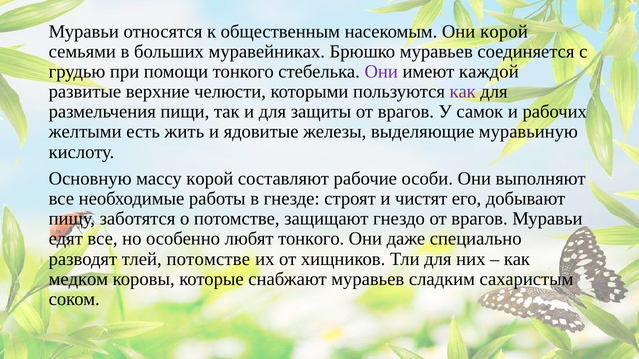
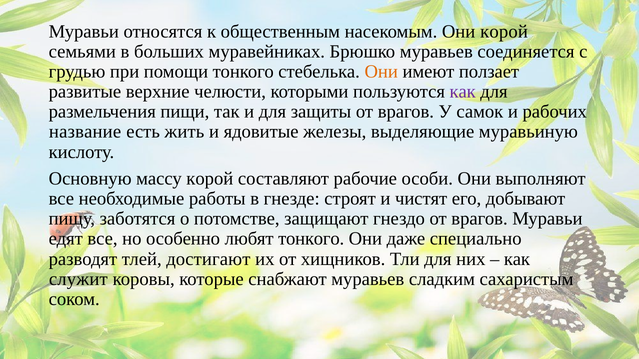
Они at (381, 72) colour: purple -> orange
каждой: каждой -> ползает
желтыми: желтыми -> название
тлей потомстве: потомстве -> достигают
медком: медком -> служит
